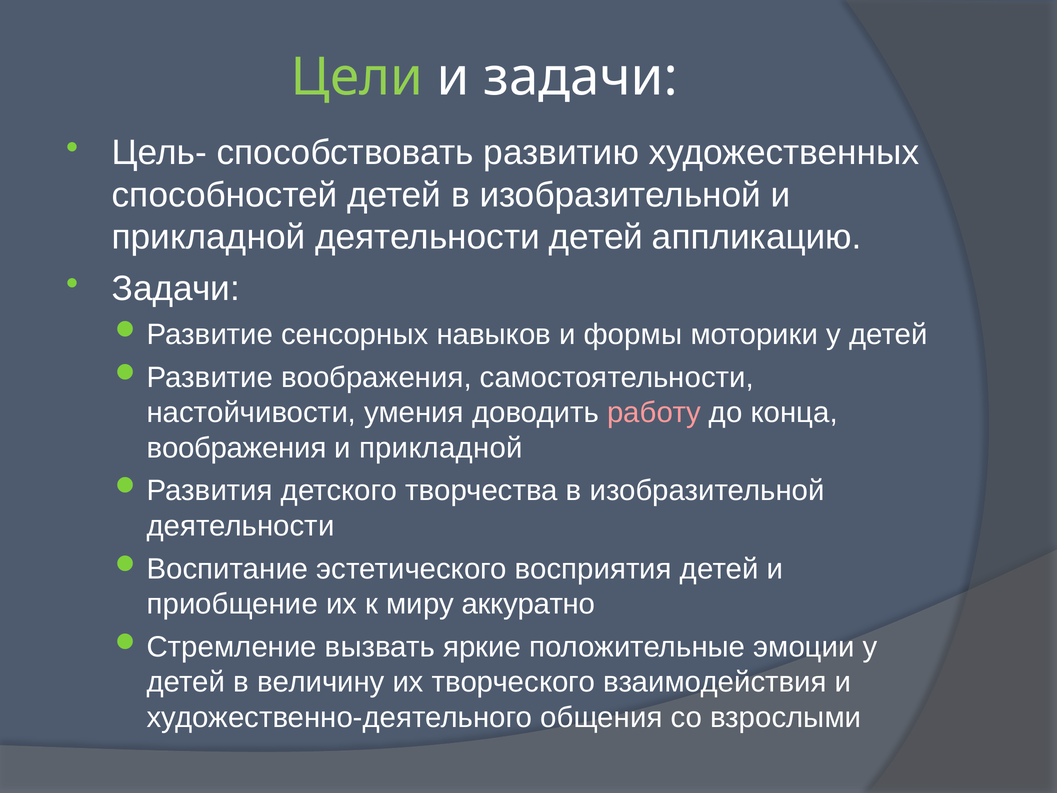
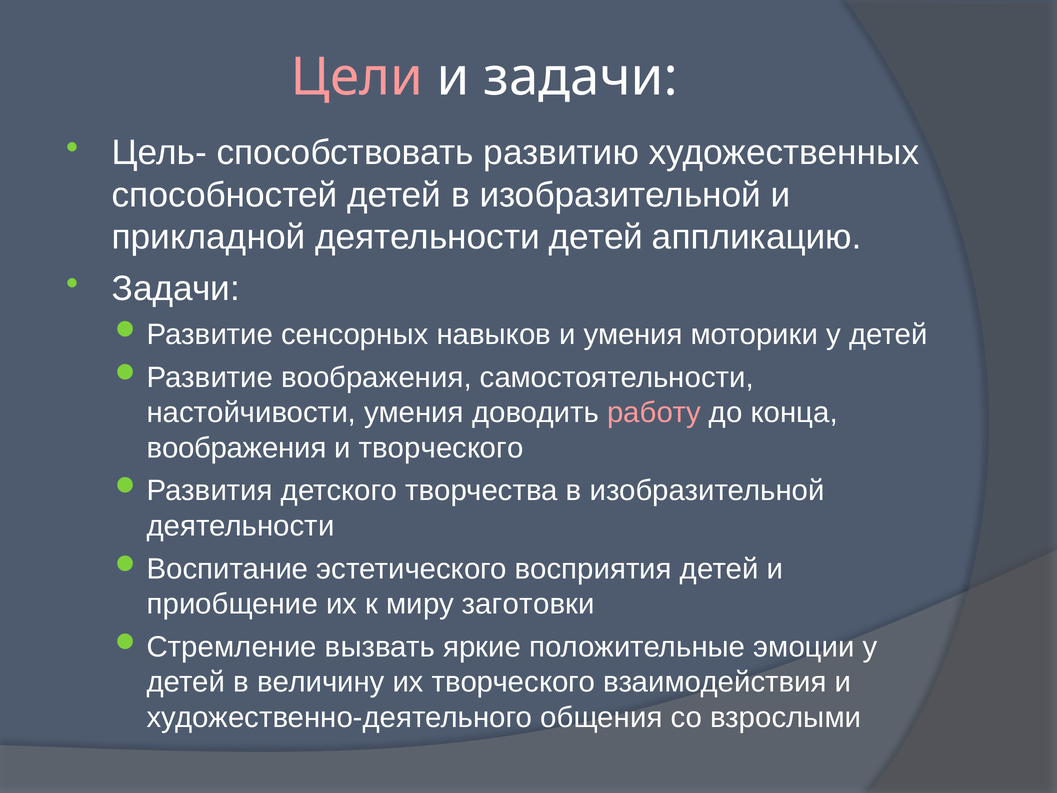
Цели colour: light green -> pink
и формы: формы -> умения
прикладной at (441, 448): прикладной -> творческого
аккуратно: аккуратно -> заготовки
